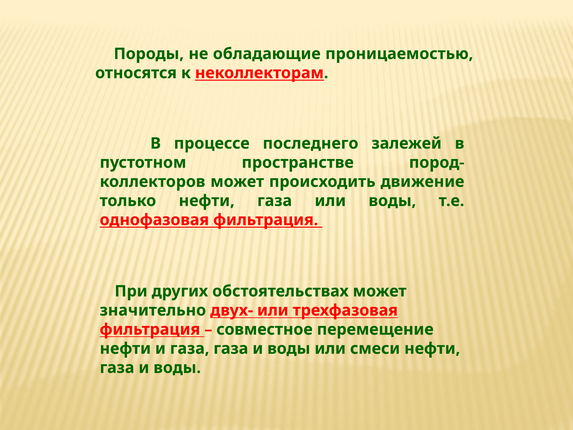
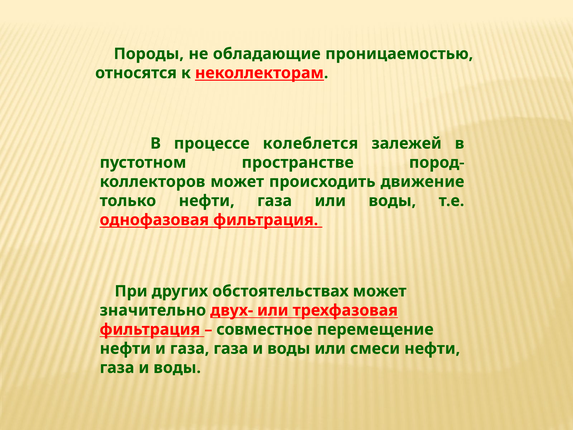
последнего: последнего -> колеблется
